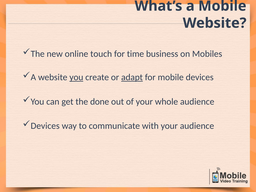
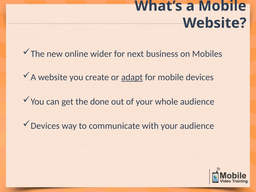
touch: touch -> wider
time: time -> next
you at (76, 77) underline: present -> none
